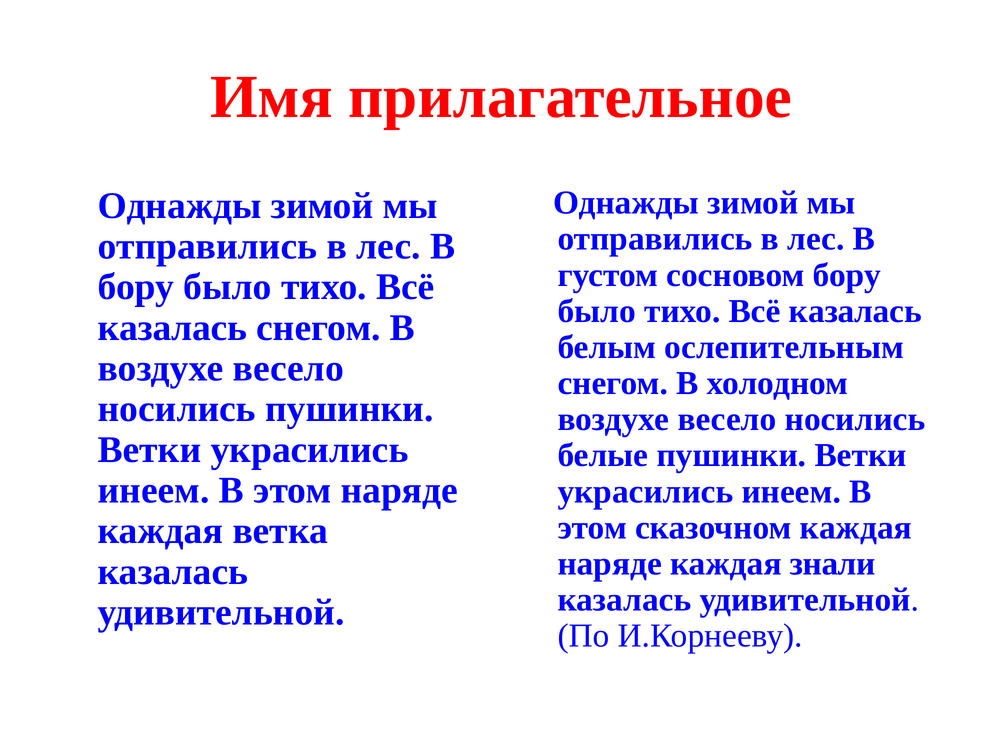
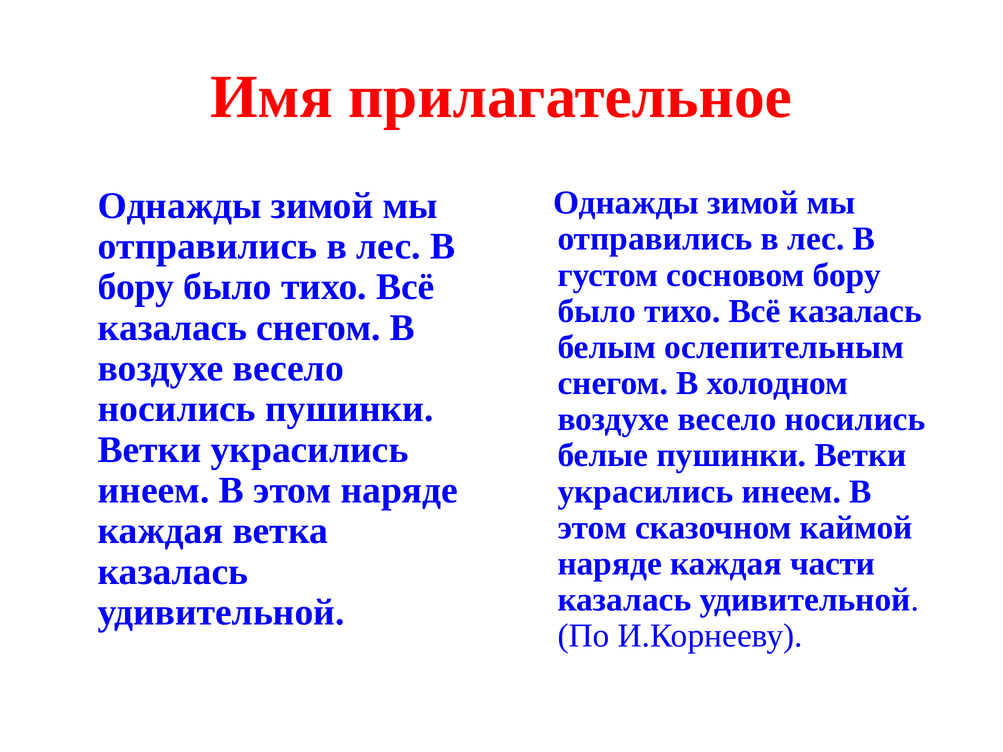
сказочном каждая: каждая -> каймой
знали: знали -> части
